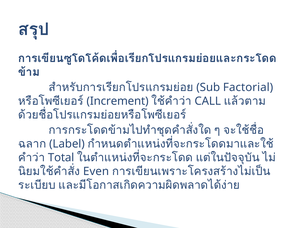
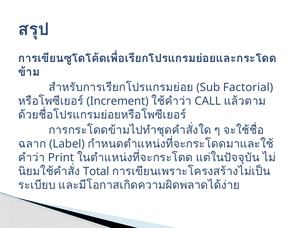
Total: Total -> Print
Even: Even -> Total
